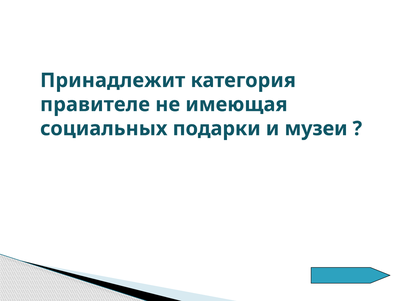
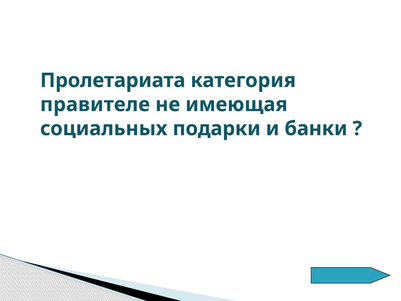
Принадлежит: Принадлежит -> Пролетариата
музеи: музеи -> банки
